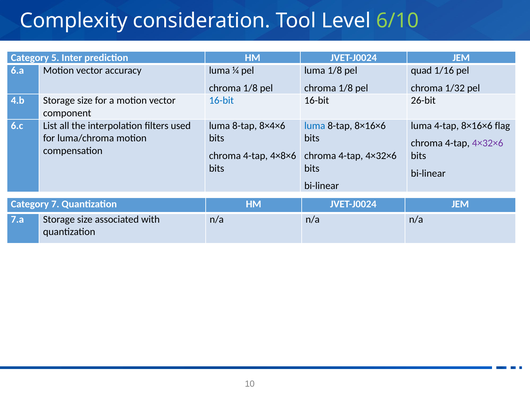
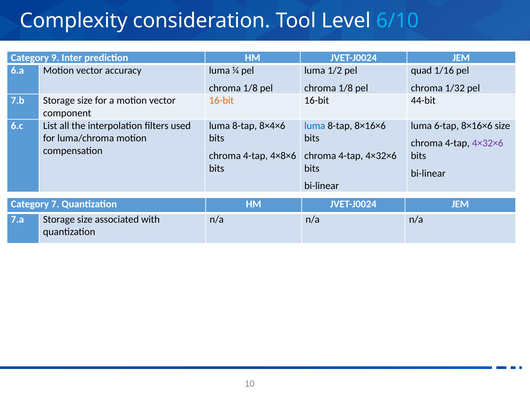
6/10 colour: light green -> light blue
5: 5 -> 9
luma 1/8: 1/8 -> 1/2
4.b: 4.b -> 7.b
16-bit at (221, 100) colour: blue -> orange
26-bit: 26-bit -> 44-bit
luma 4-tap: 4-tap -> 6-tap
8×16×6 flag: flag -> size
